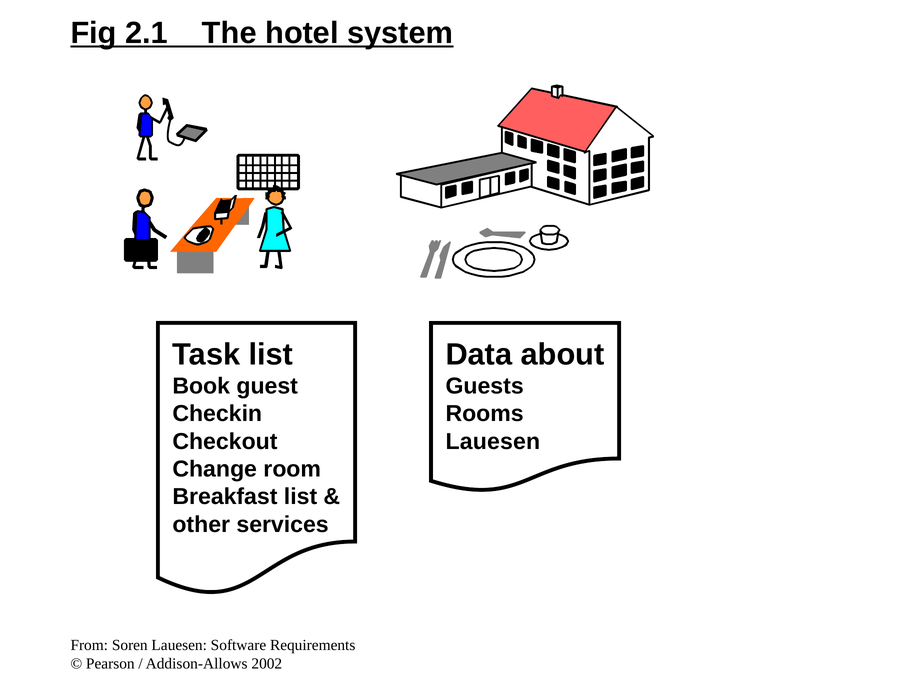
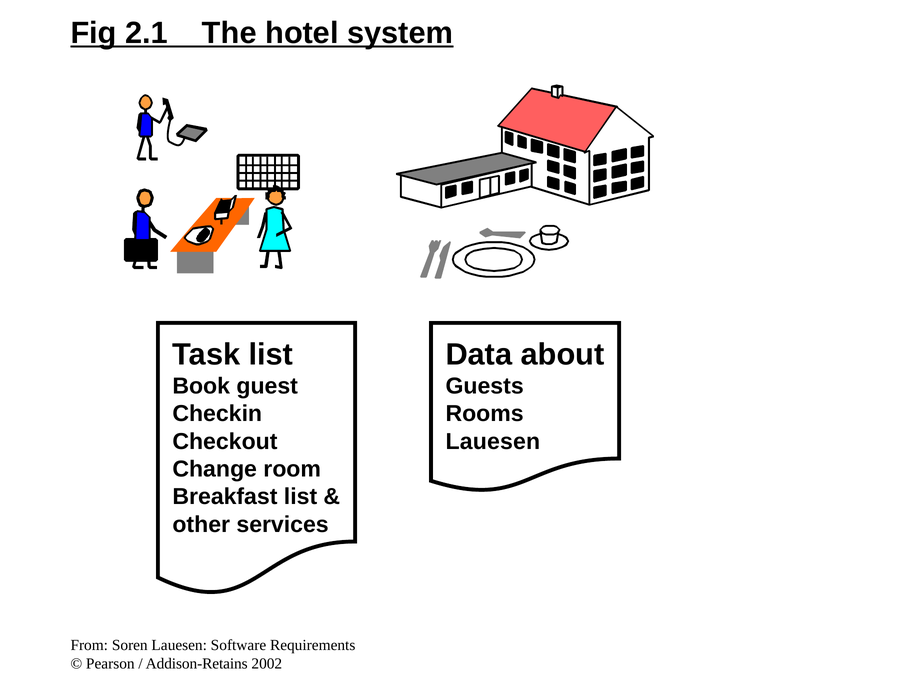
Addison-Allows: Addison-Allows -> Addison-Retains
